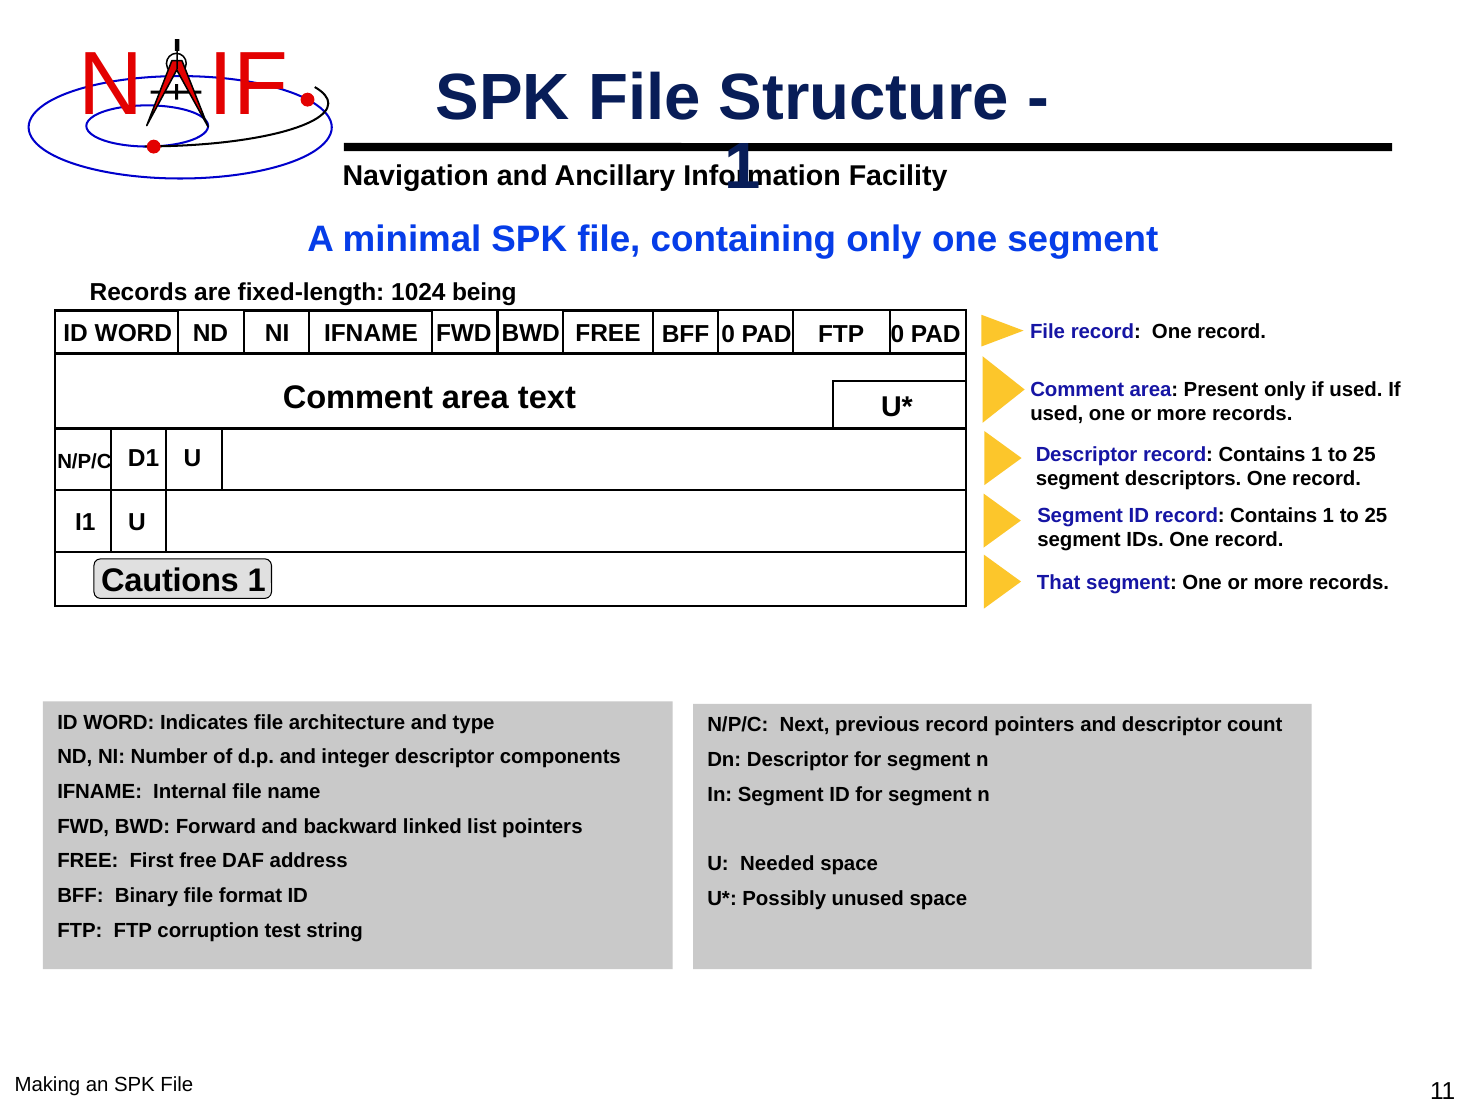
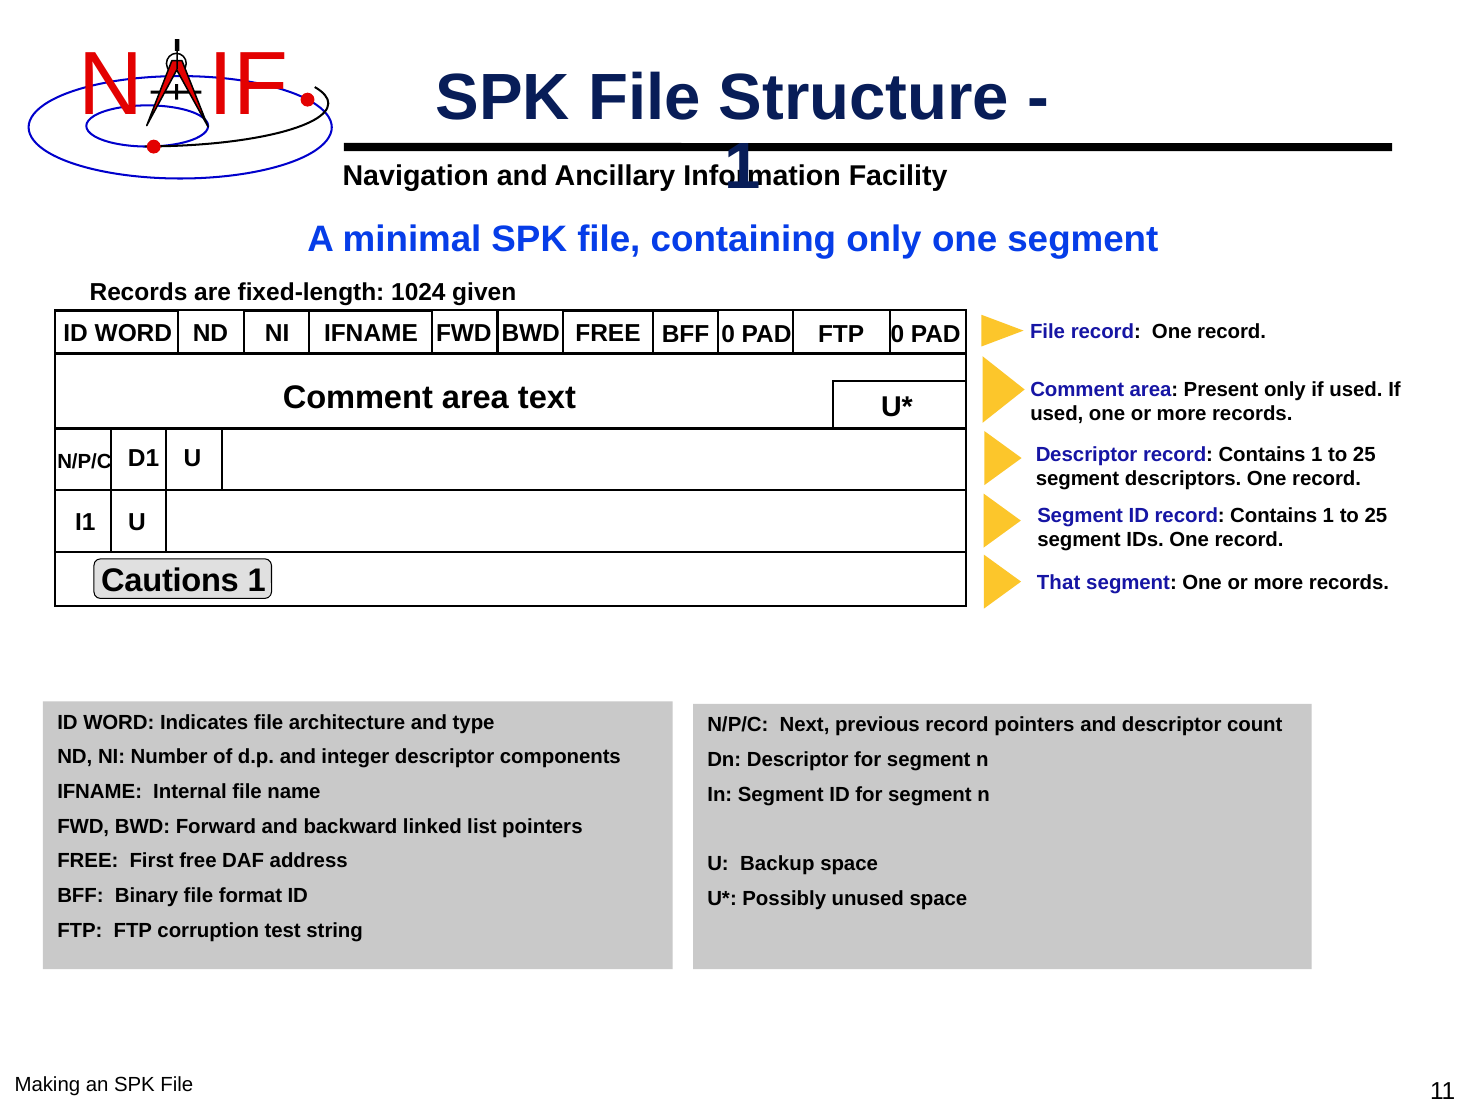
being: being -> given
Needed: Needed -> Backup
